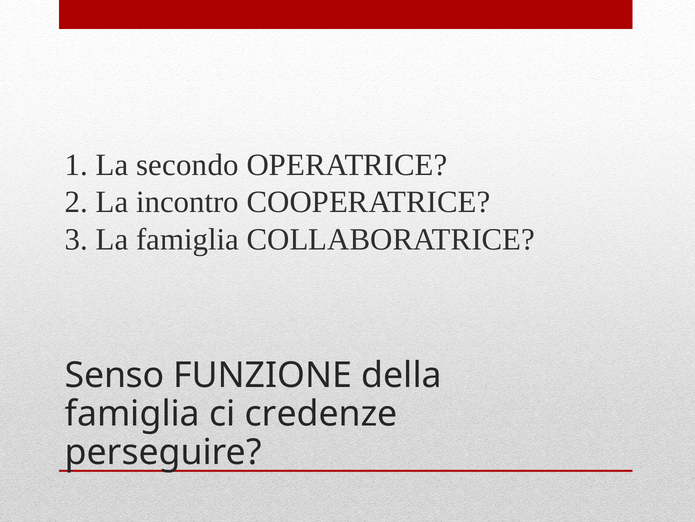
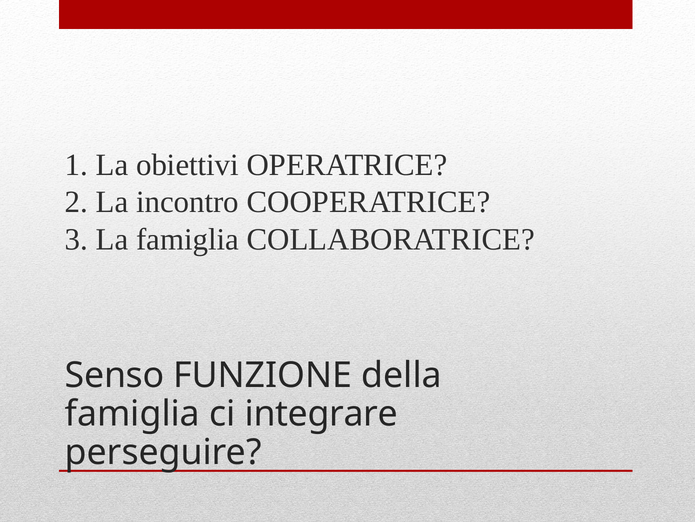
secondo: secondo -> obiettivi
credenze: credenze -> integrare
